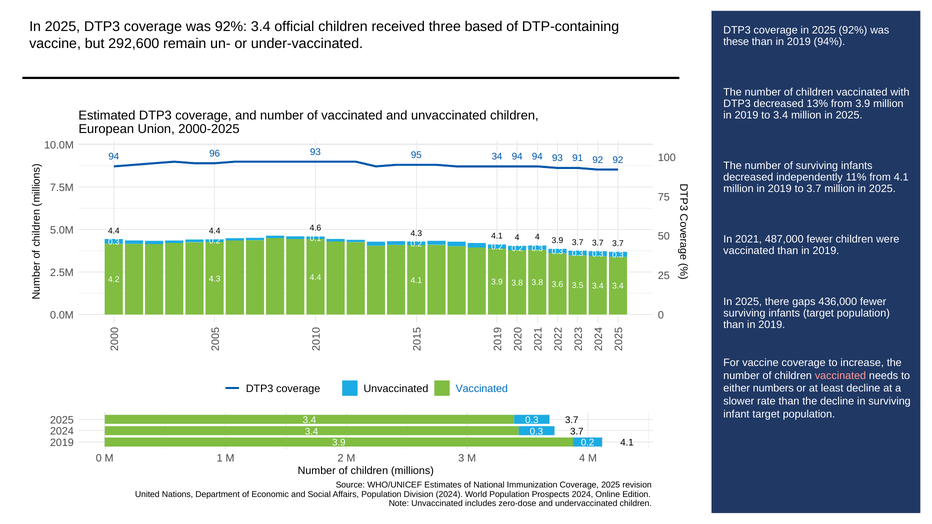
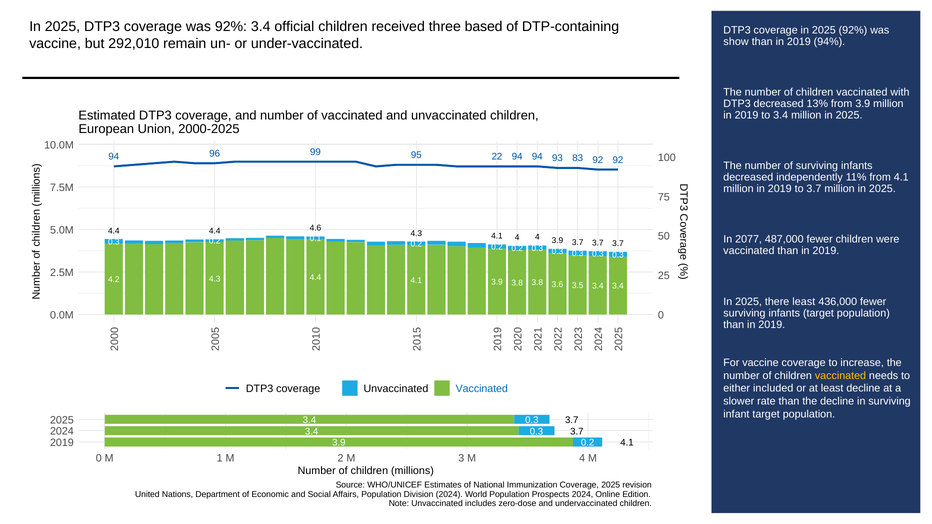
these: these -> show
292,600: 292,600 -> 292,010
96 93: 93 -> 99
34: 34 -> 22
91: 91 -> 83
2021: 2021 -> 2077
there gaps: gaps -> least
vaccinated at (840, 376) colour: pink -> yellow
numbers: numbers -> included
